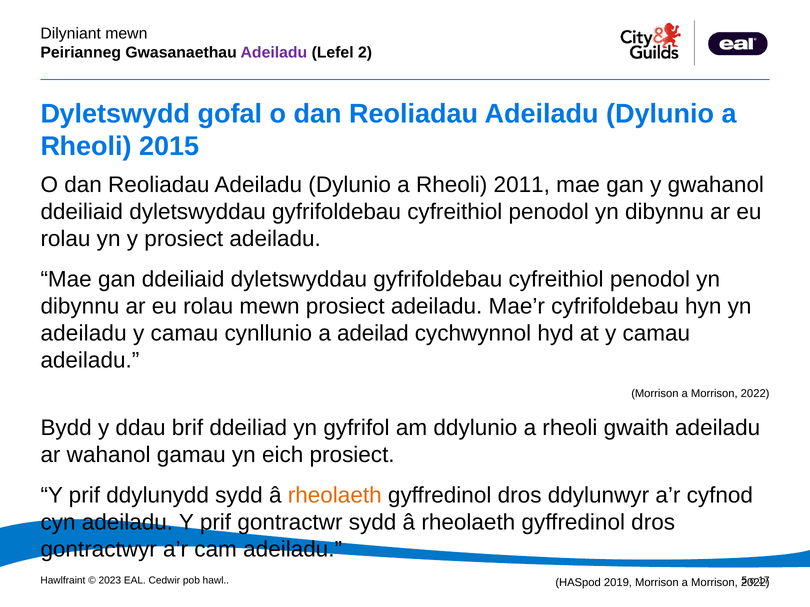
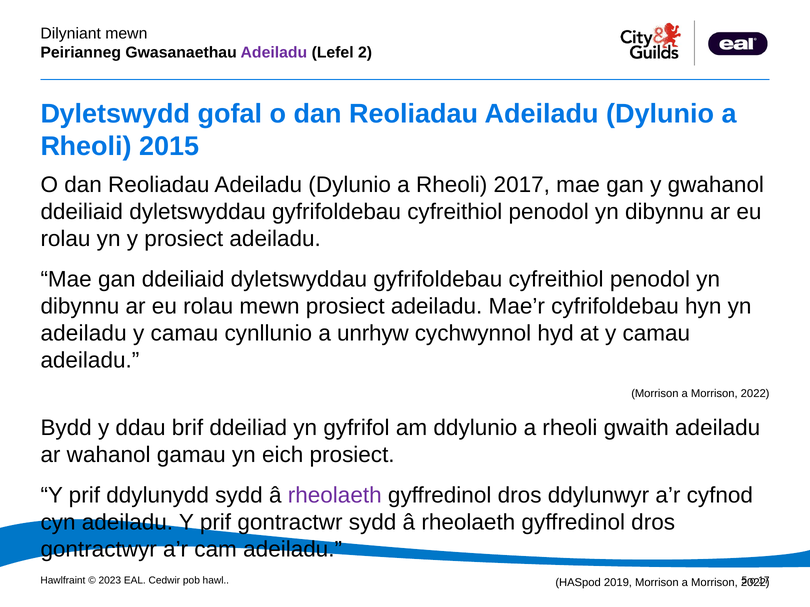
2011: 2011 -> 2017
adeilad: adeilad -> unrhyw
rheolaeth at (335, 496) colour: orange -> purple
